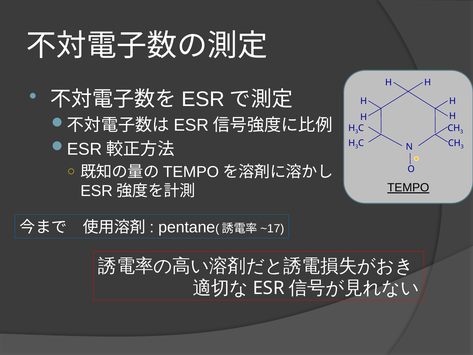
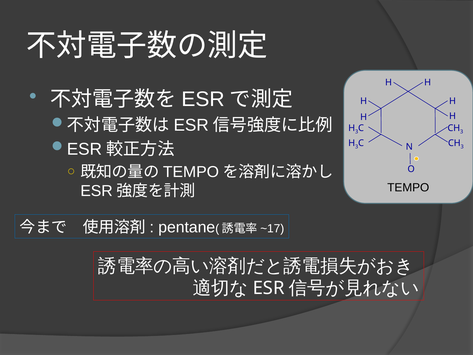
TEMPO underline: present -> none
